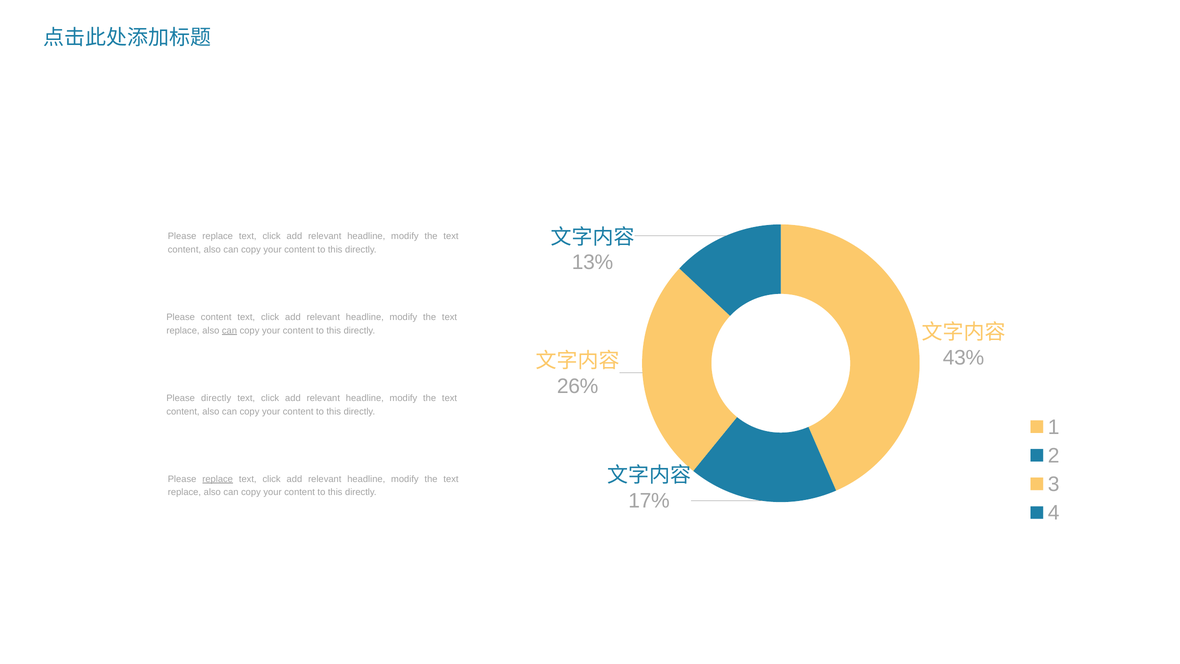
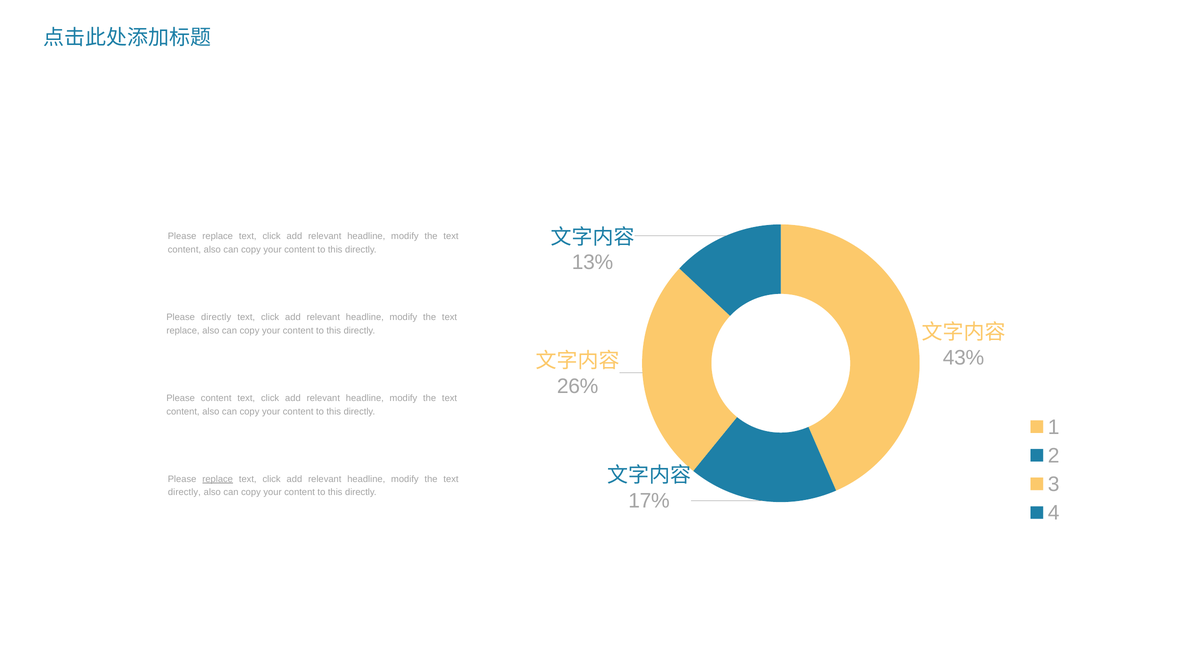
Please content: content -> directly
can at (229, 330) underline: present -> none
Please directly: directly -> content
replace at (184, 492): replace -> directly
